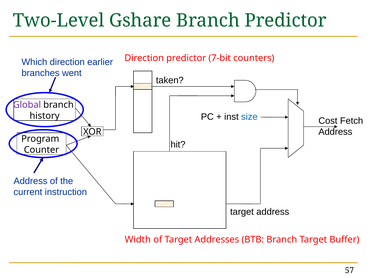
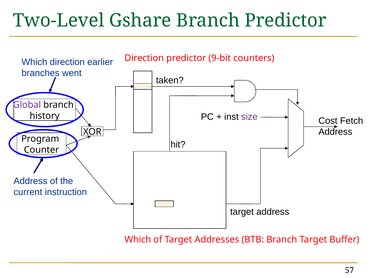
7-bit: 7-bit -> 9-bit
size colour: blue -> purple
Width at (138, 239): Width -> Which
